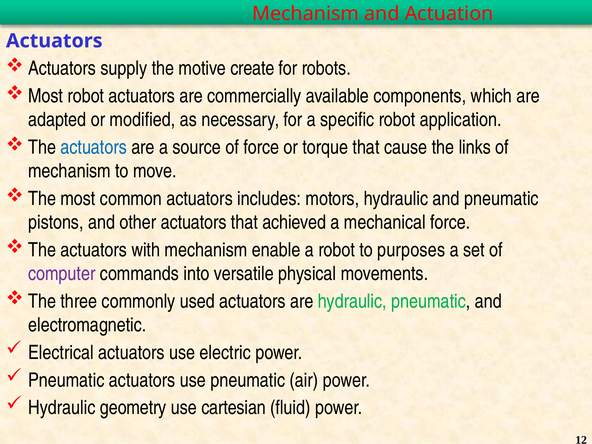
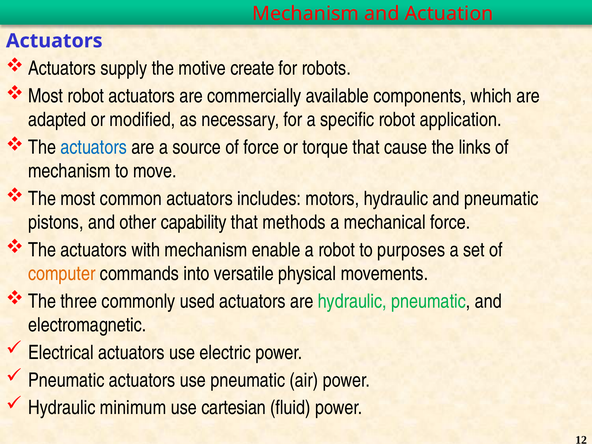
other actuators: actuators -> capability
achieved: achieved -> methods
computer colour: purple -> orange
geometry: geometry -> minimum
